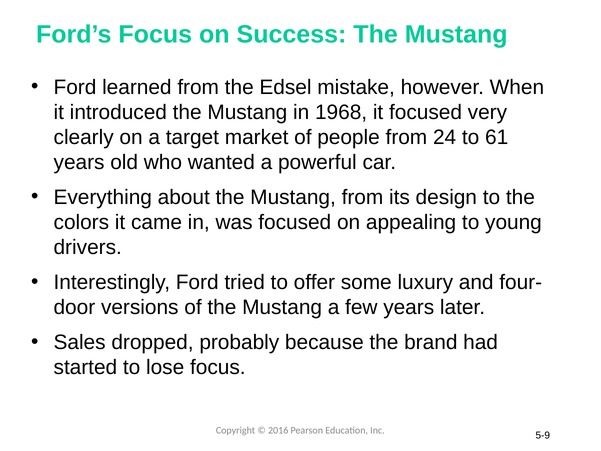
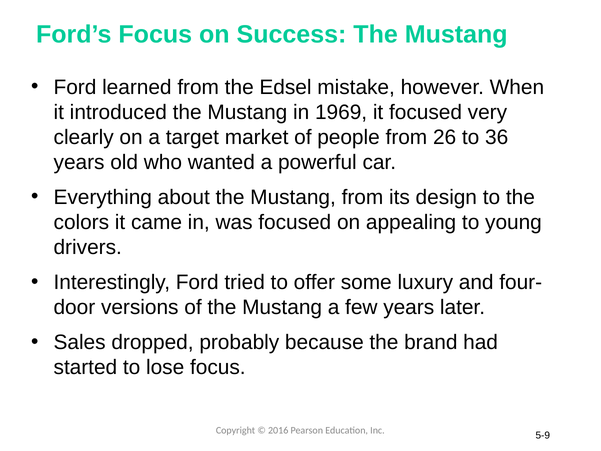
1968: 1968 -> 1969
24: 24 -> 26
61: 61 -> 36
